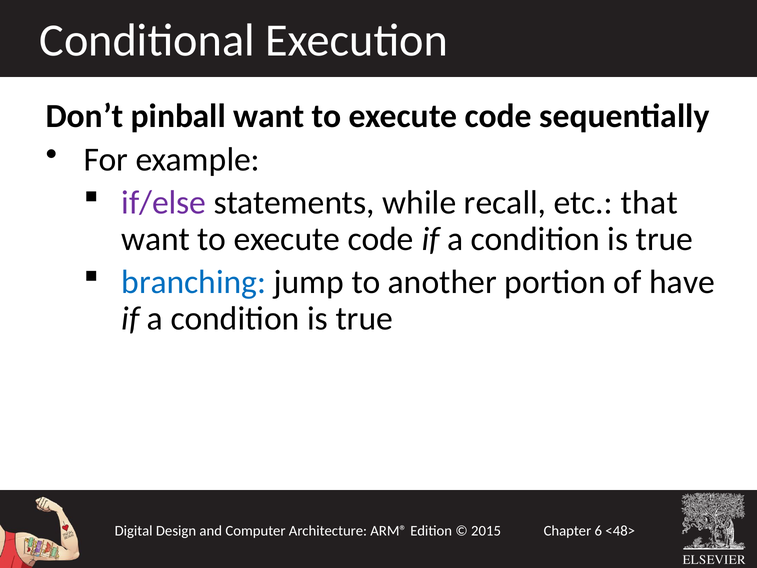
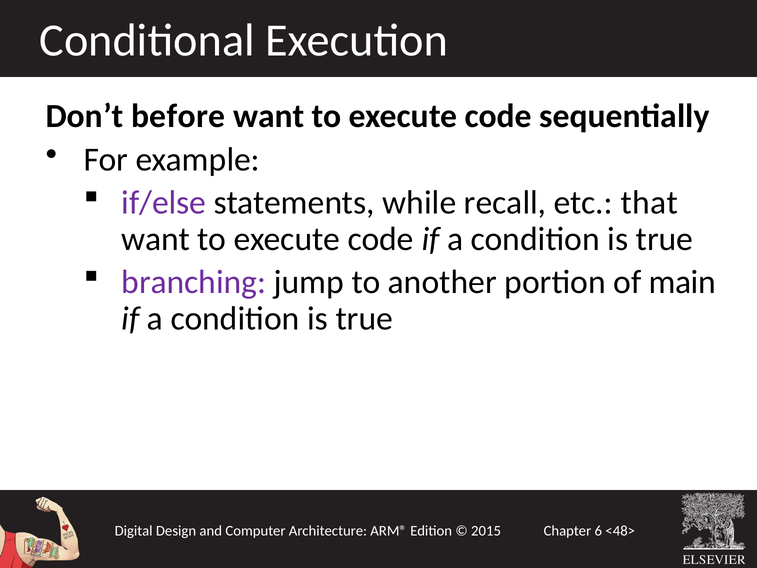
pinball: pinball -> before
branching colour: blue -> purple
have: have -> main
